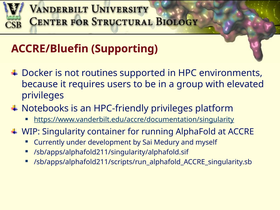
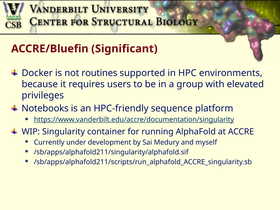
Supporting: Supporting -> Significant
HPC-friendly privileges: privileges -> sequence
